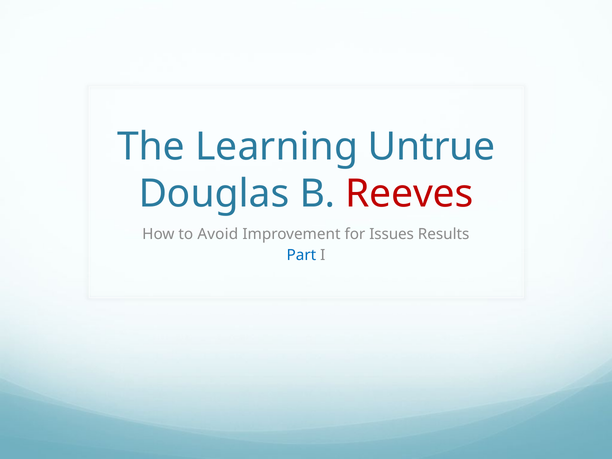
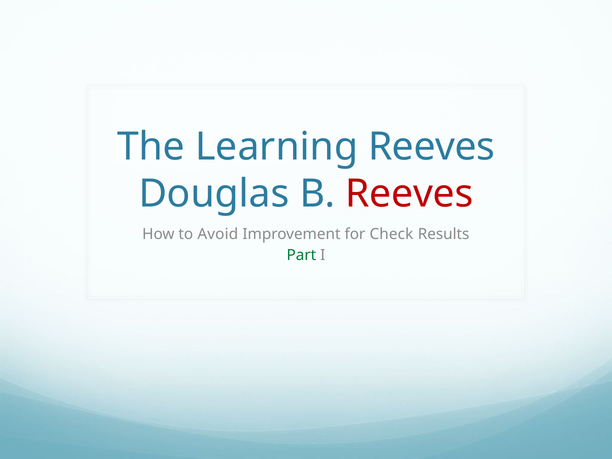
Learning Untrue: Untrue -> Reeves
Issues: Issues -> Check
Part colour: blue -> green
